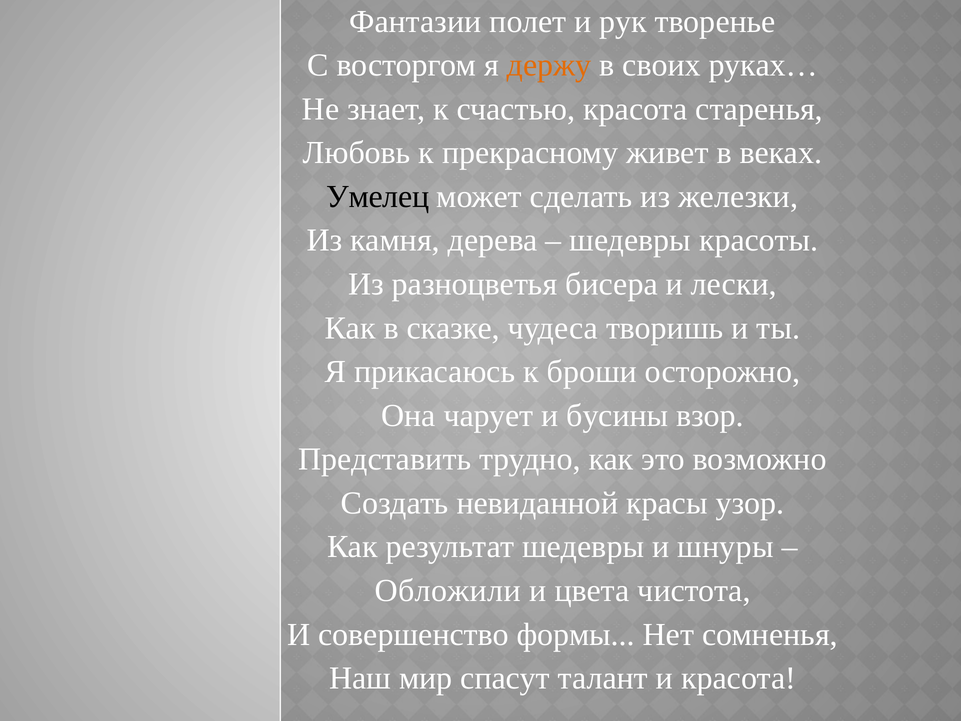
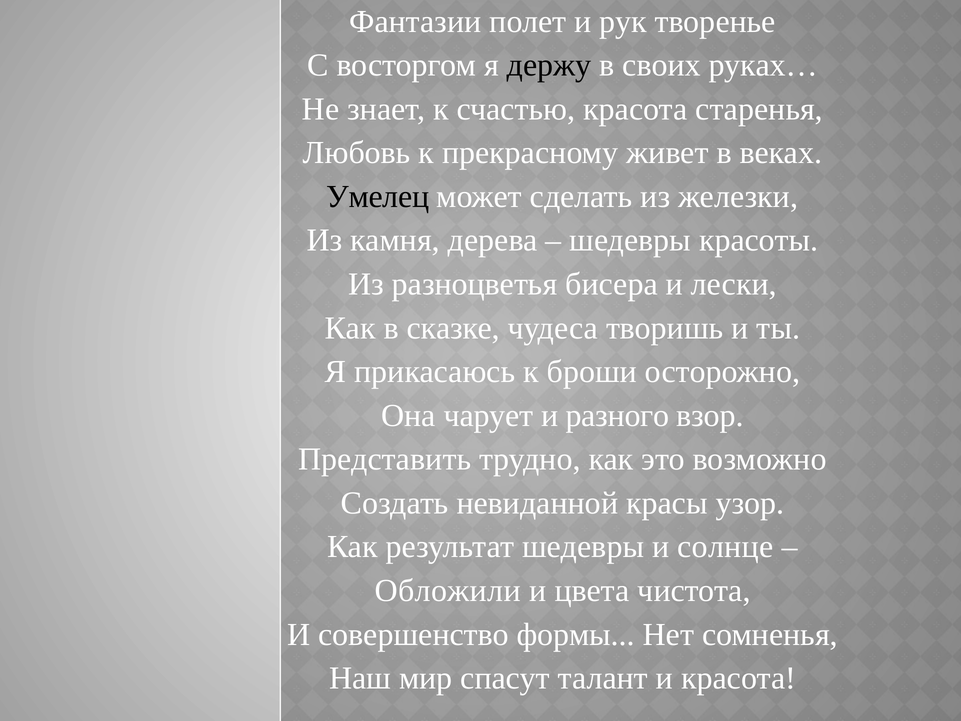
держу colour: orange -> black
бусины: бусины -> разного
шнуры: шнуры -> солнце
